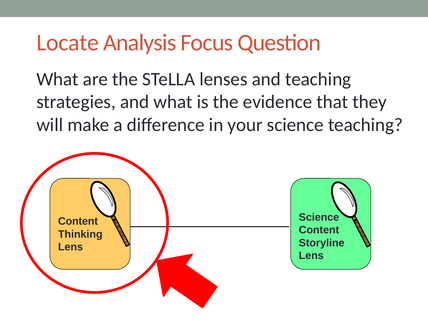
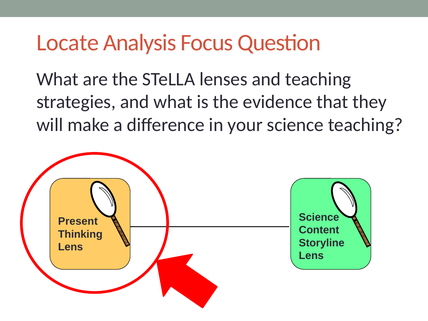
Content at (78, 221): Content -> Present
